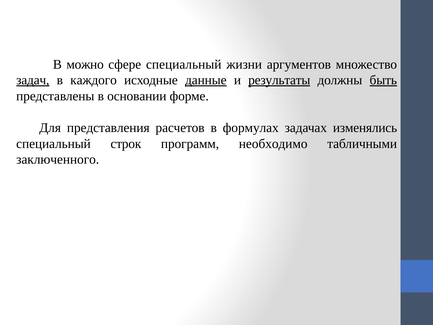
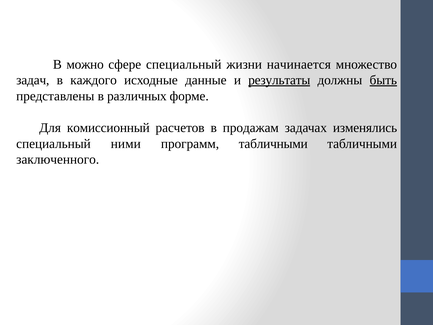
аргументов: аргументов -> начинается
задач underline: present -> none
данные underline: present -> none
основании: основании -> различных
представления: представления -> комиссионный
формулах: формулах -> продажам
строк: строк -> ними
программ необходимо: необходимо -> табличными
